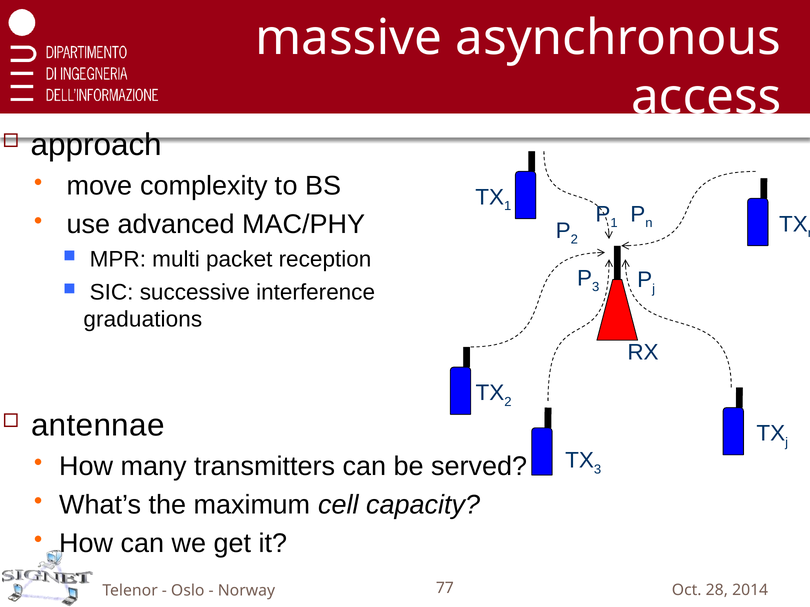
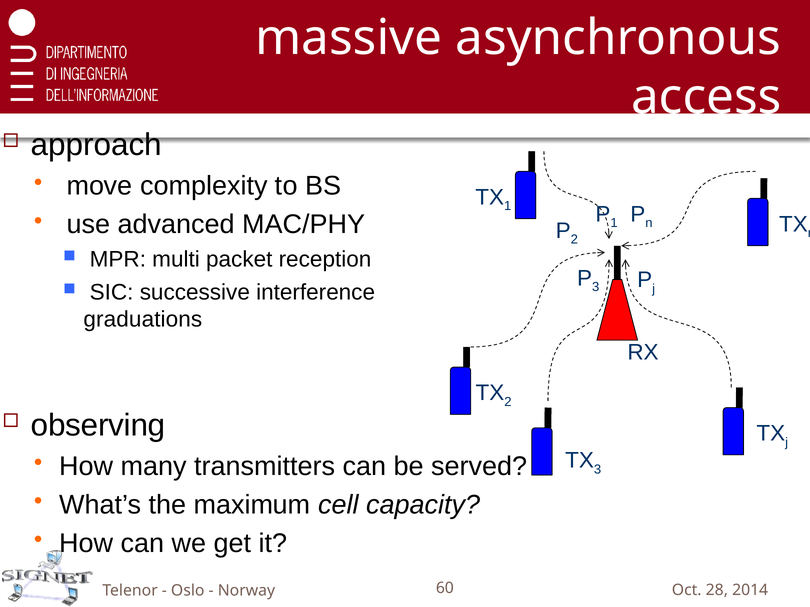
antennae: antennae -> observing
77: 77 -> 60
